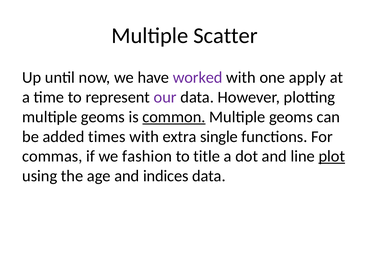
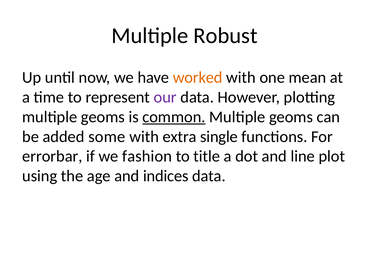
Scatter: Scatter -> Robust
worked colour: purple -> orange
apply: apply -> mean
times: times -> some
commas: commas -> errorbar
plot underline: present -> none
